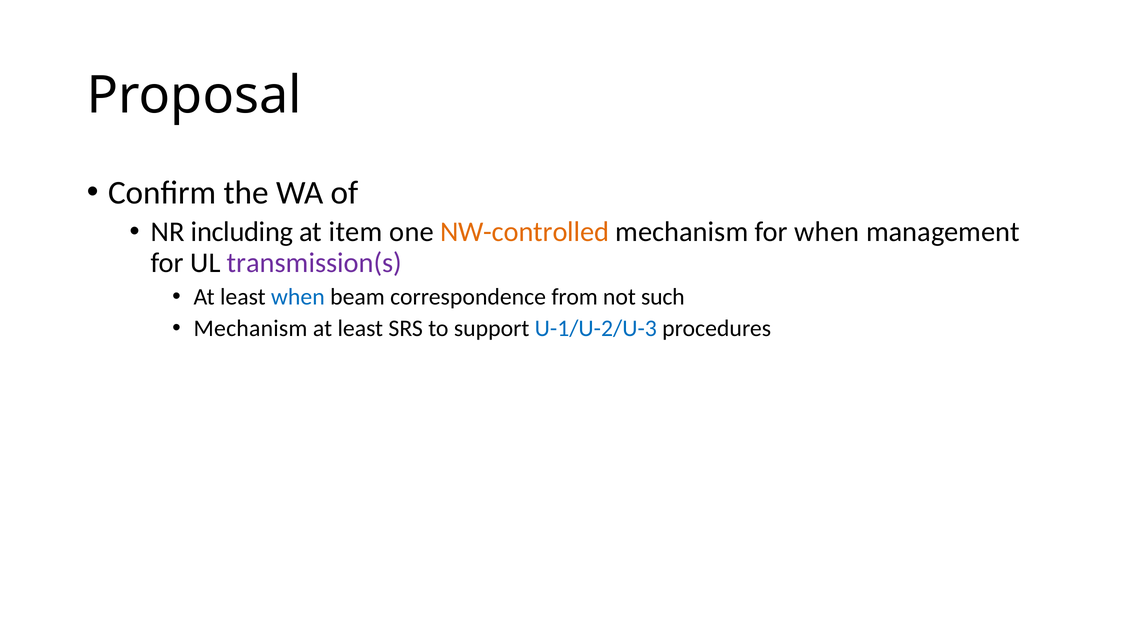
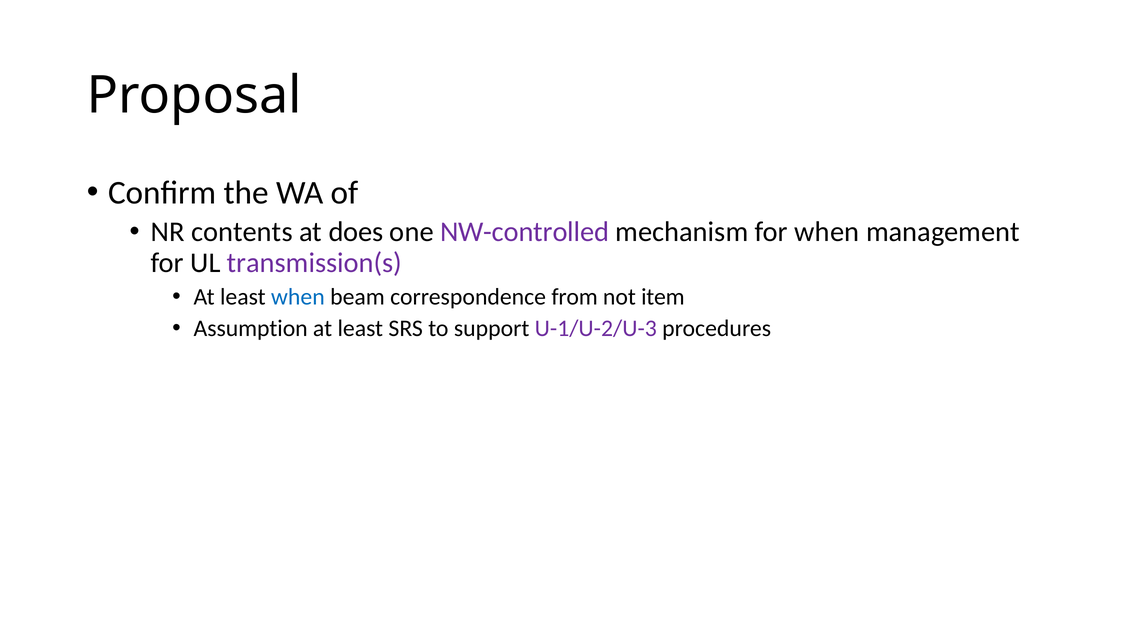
including: including -> contents
item: item -> does
NW-controlled colour: orange -> purple
such: such -> item
Mechanism at (251, 328): Mechanism -> Assumption
U-1/U-2/U-3 colour: blue -> purple
